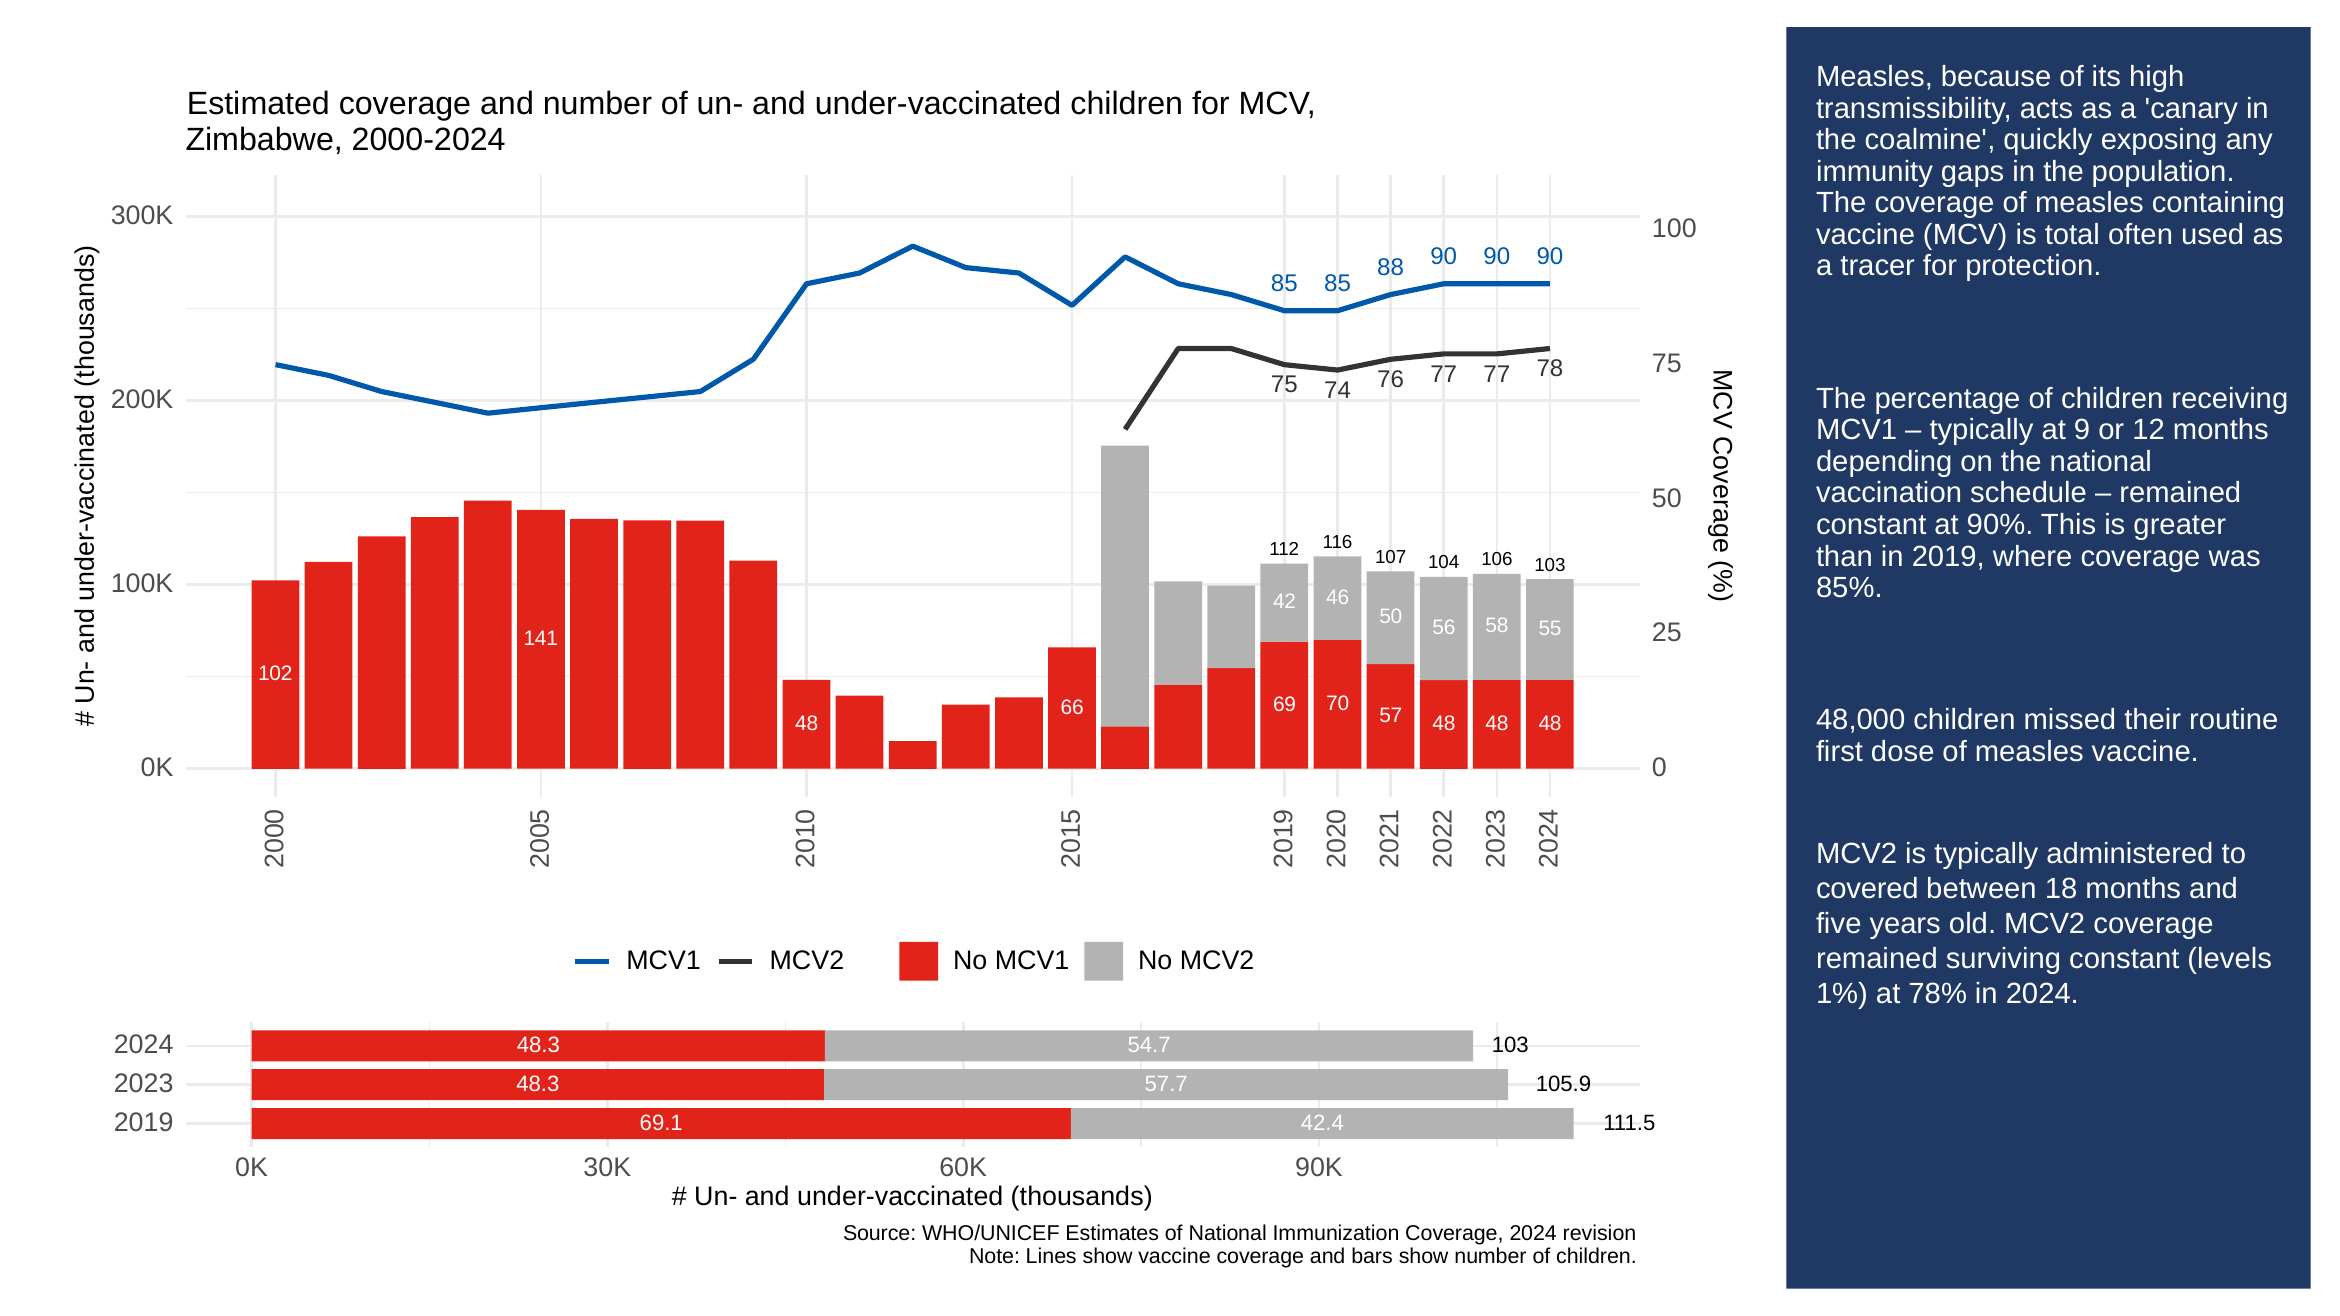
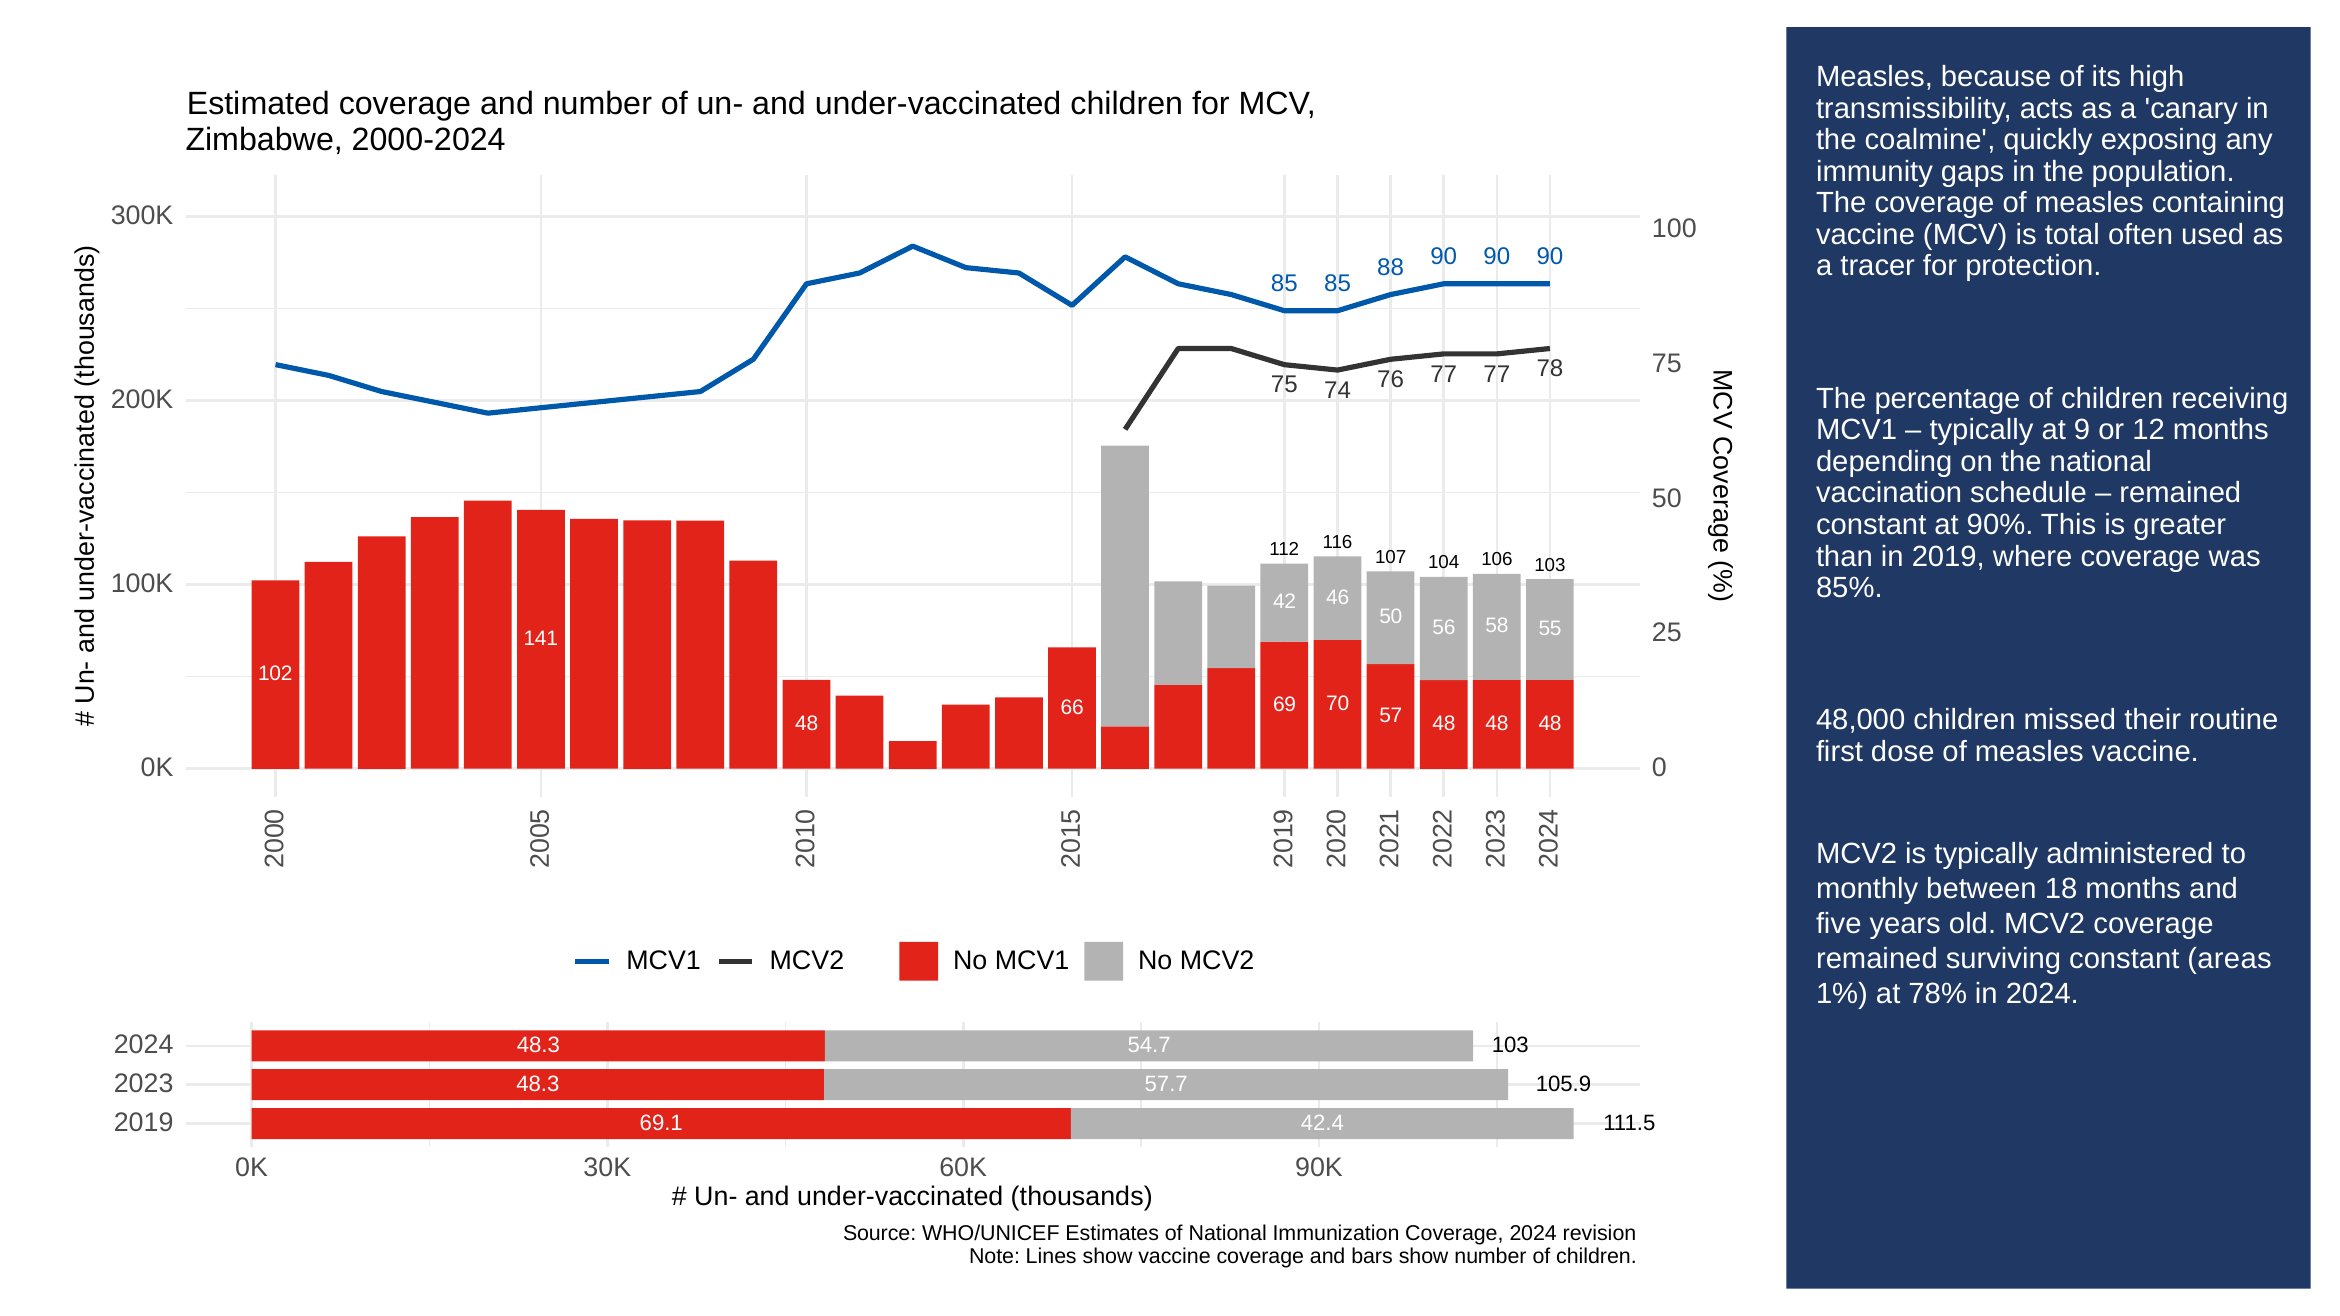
covered: covered -> monthly
levels: levels -> areas
